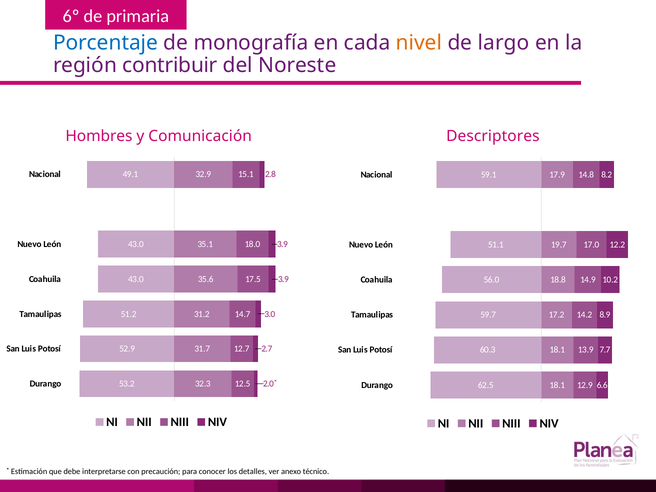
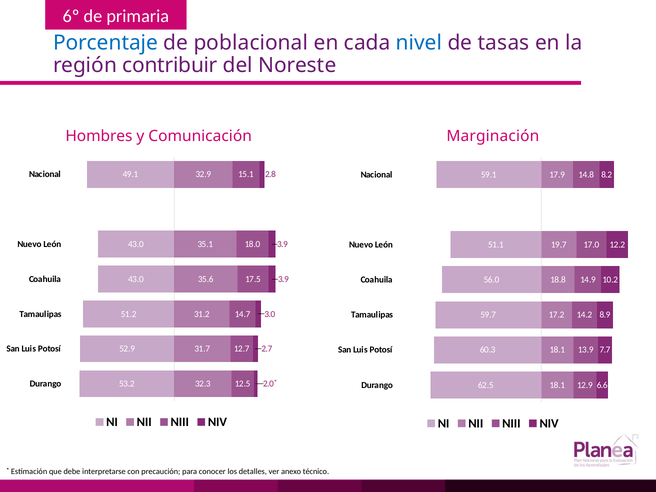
monografía: monografía -> poblacional
nivel colour: orange -> blue
largo: largo -> tasas
Descriptores: Descriptores -> Marginación
